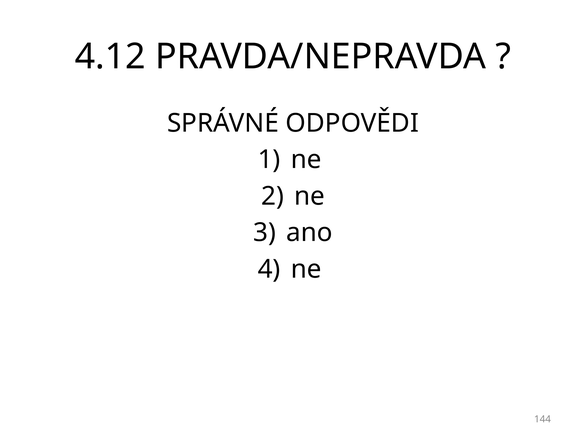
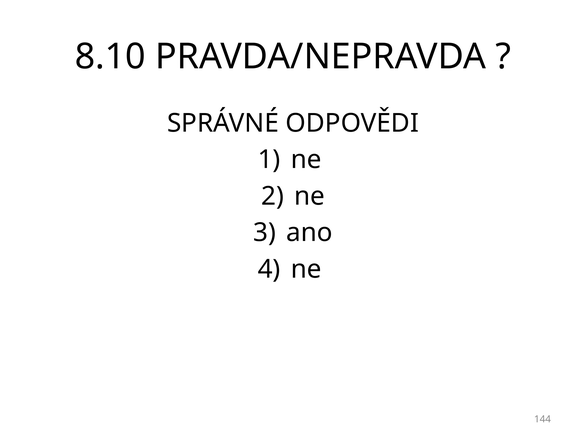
4.12: 4.12 -> 8.10
